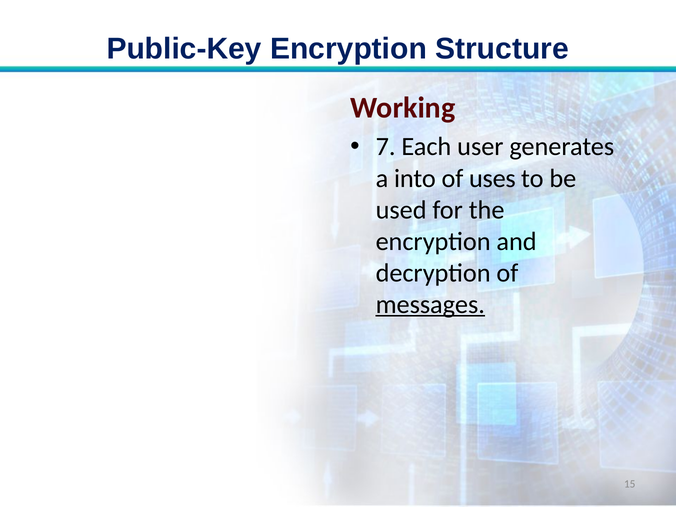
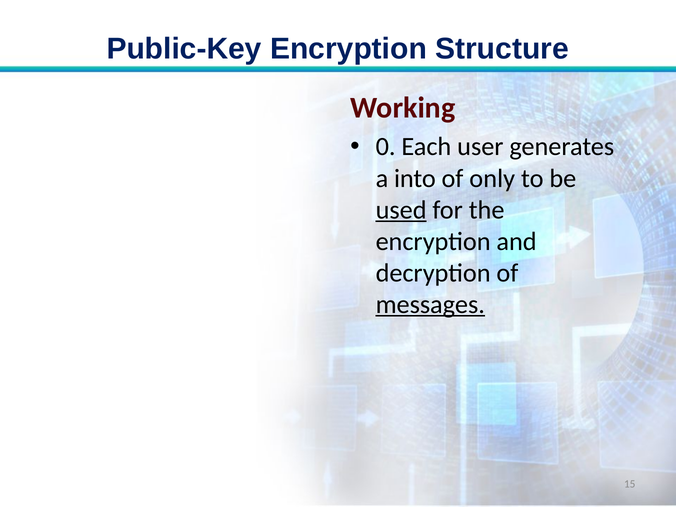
7: 7 -> 0
uses: uses -> only
used underline: none -> present
